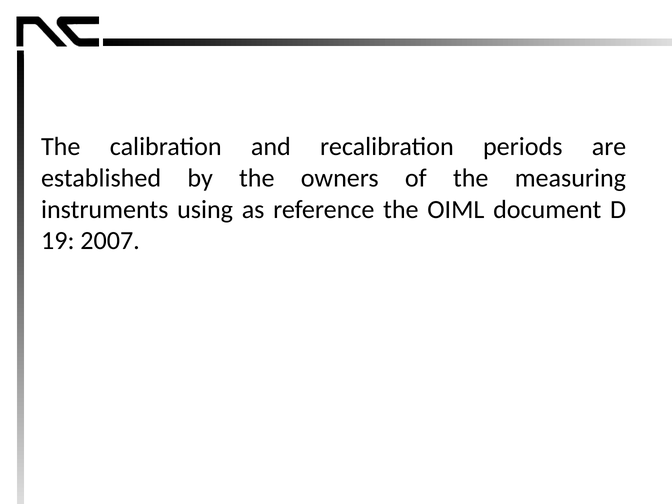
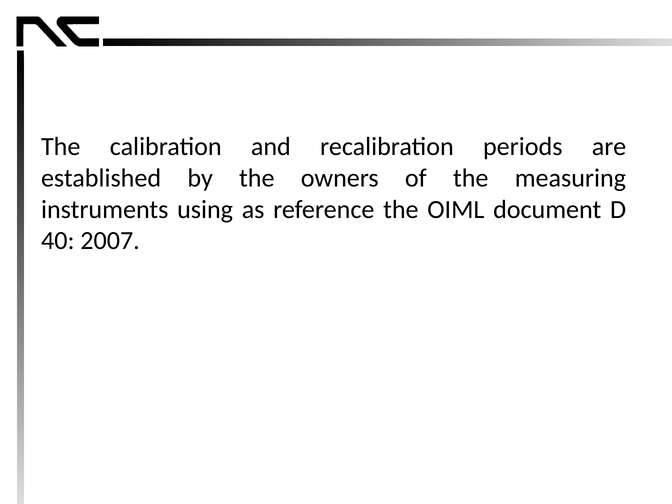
19: 19 -> 40
